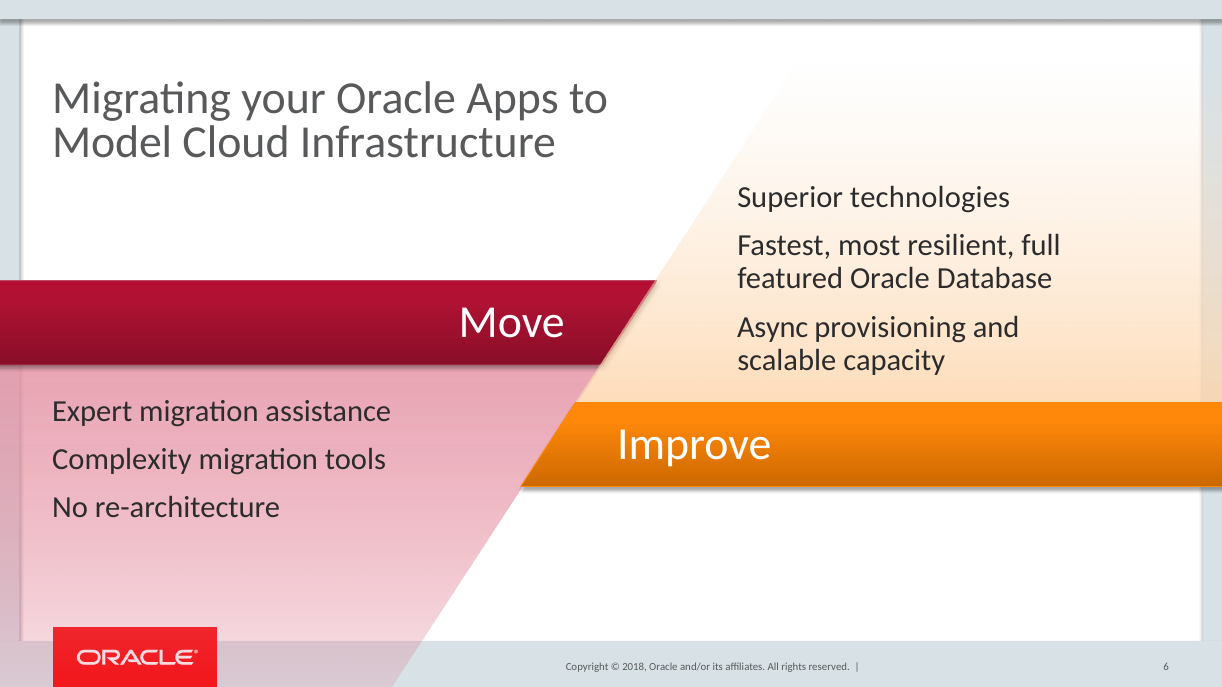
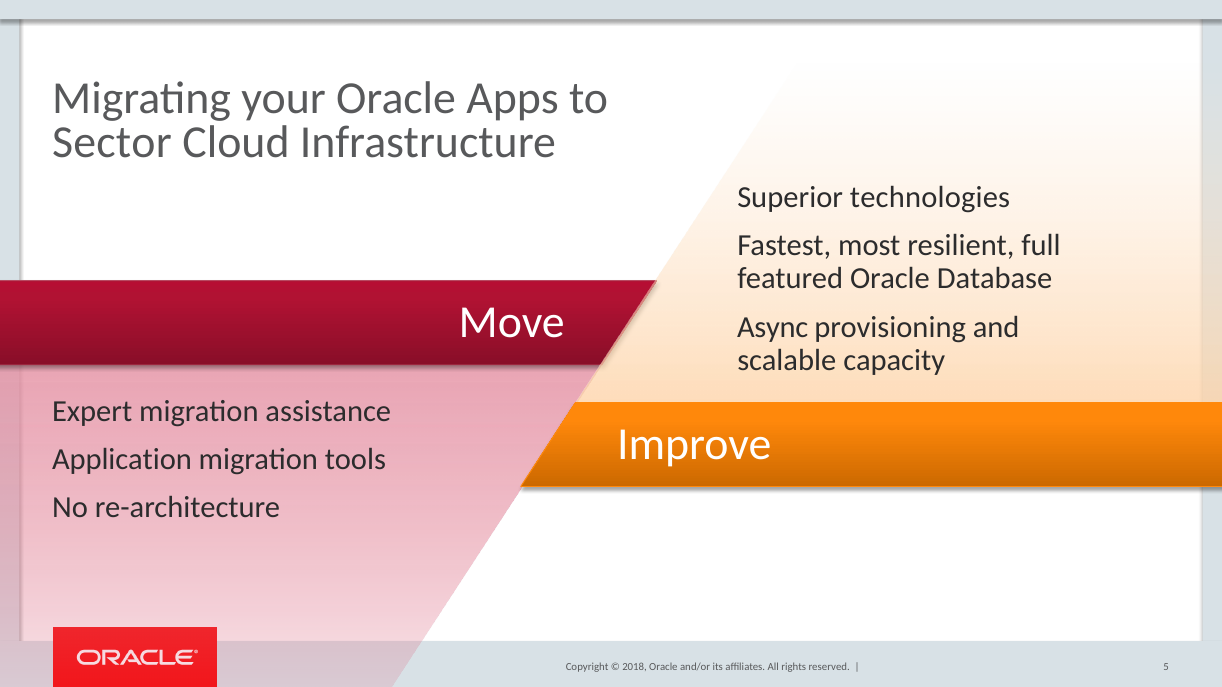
Model: Model -> Sector
Complexity: Complexity -> Application
6: 6 -> 5
